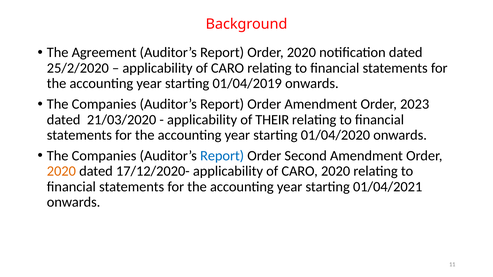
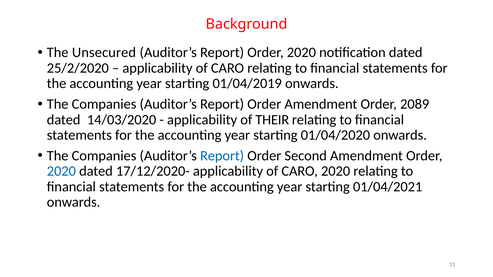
Agreement: Agreement -> Unsecured
2023: 2023 -> 2089
21/03/2020: 21/03/2020 -> 14/03/2020
2020 at (61, 171) colour: orange -> blue
